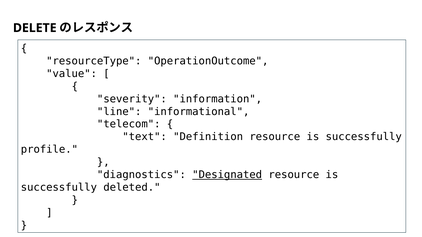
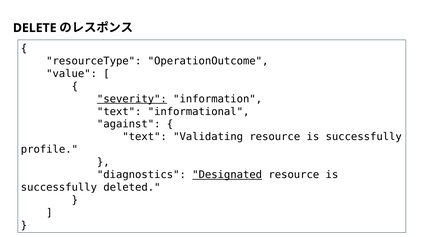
severity underline: none -> present
line at (119, 112): line -> text
telecom: telecom -> against
Definition: Definition -> Validating
